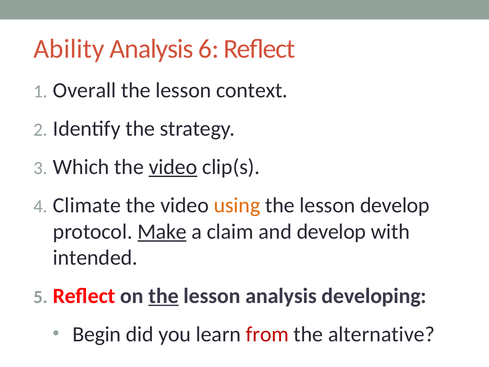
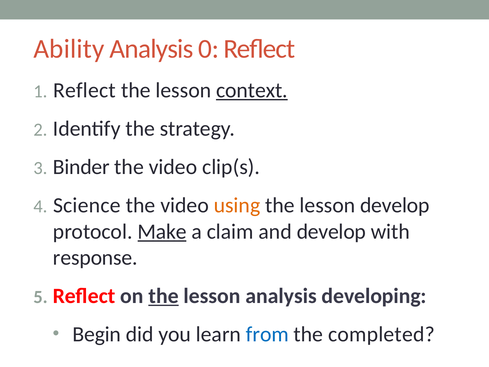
6: 6 -> 0
1 Overall: Overall -> Reflect
context underline: none -> present
Which: Which -> Binder
video at (173, 167) underline: present -> none
Climate: Climate -> Science
intended: intended -> response
from colour: red -> blue
alternative: alternative -> completed
